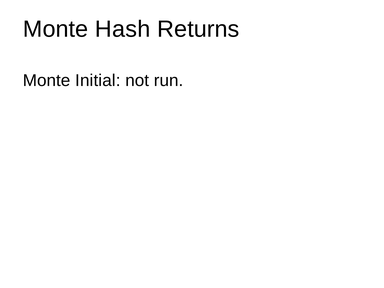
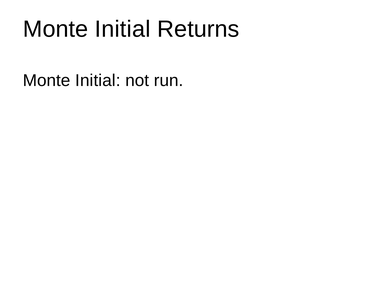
Hash at (123, 29): Hash -> Initial
